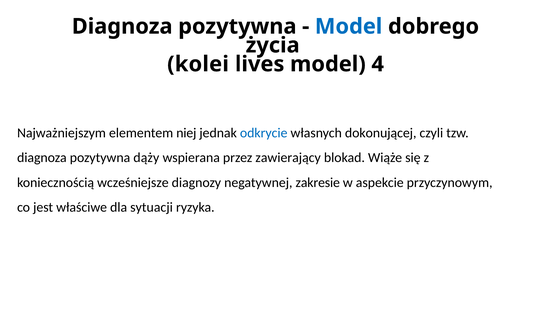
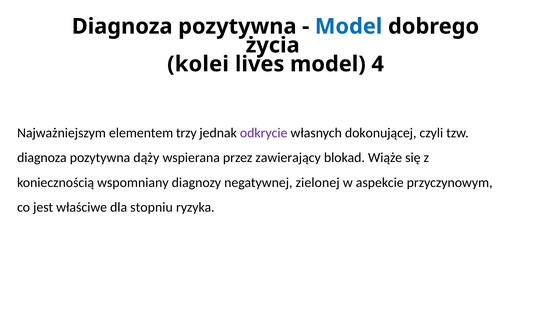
niej: niej -> trzy
odkrycie colour: blue -> purple
wcześniejsze: wcześniejsze -> wspomniany
zakresie: zakresie -> zielonej
sytuacji: sytuacji -> stopniu
